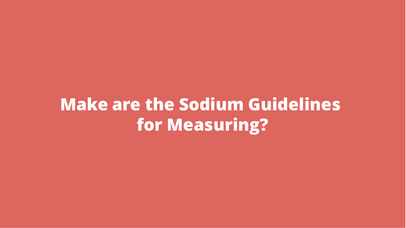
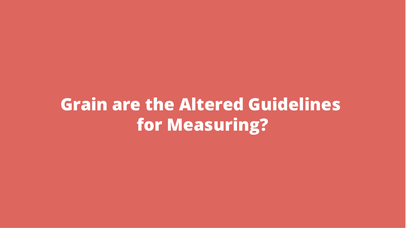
Make: Make -> Grain
Sodium: Sodium -> Altered
